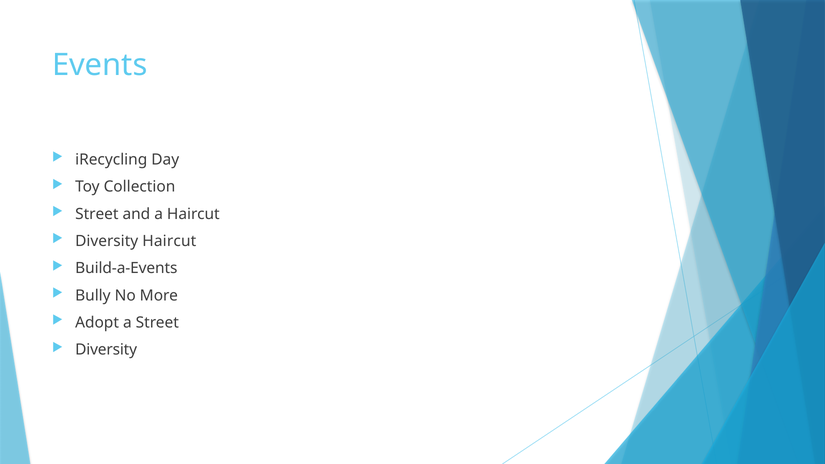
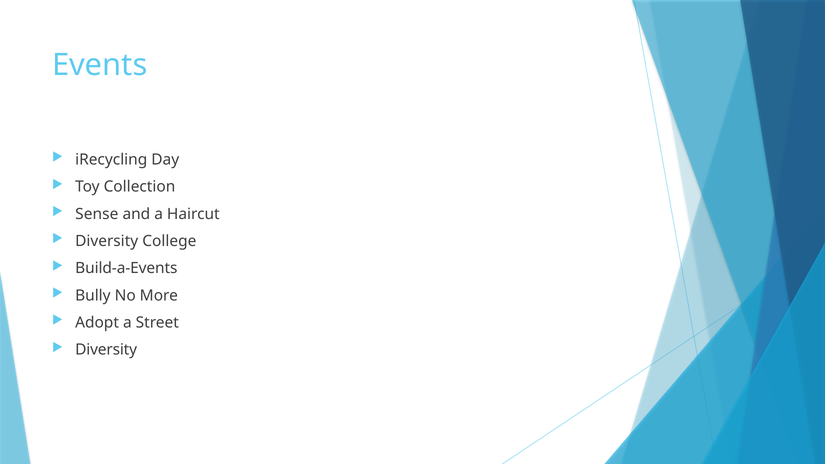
Street at (97, 214): Street -> Sense
Diversity Haircut: Haircut -> College
